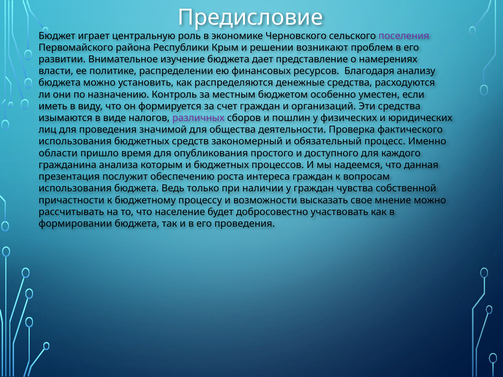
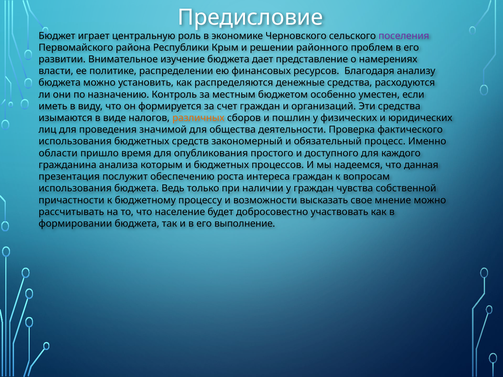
возникают: возникают -> районного
различных colour: purple -> orange
его проведения: проведения -> выполнение
